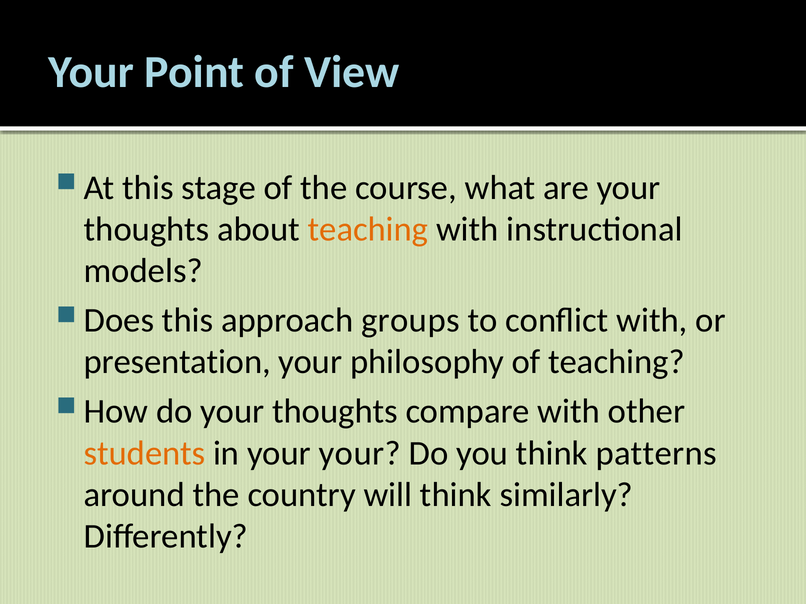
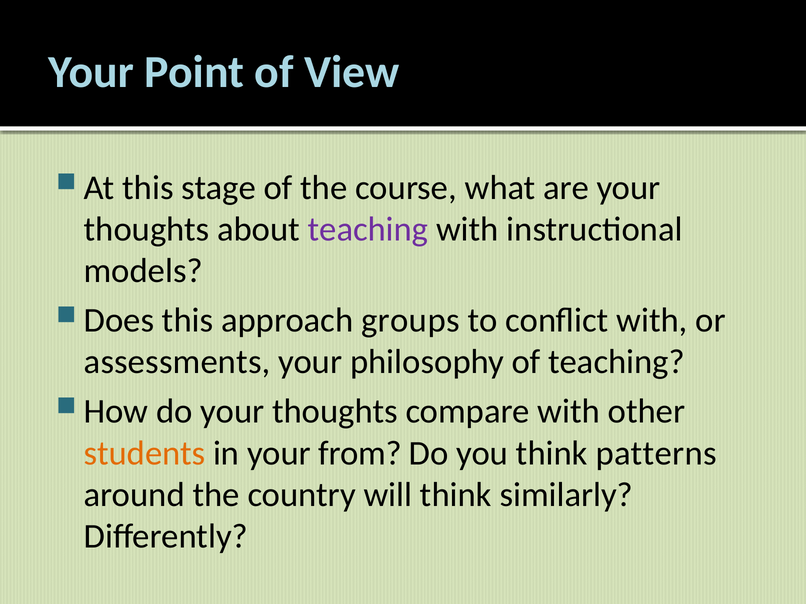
teaching at (368, 229) colour: orange -> purple
presentation: presentation -> assessments
your your: your -> from
